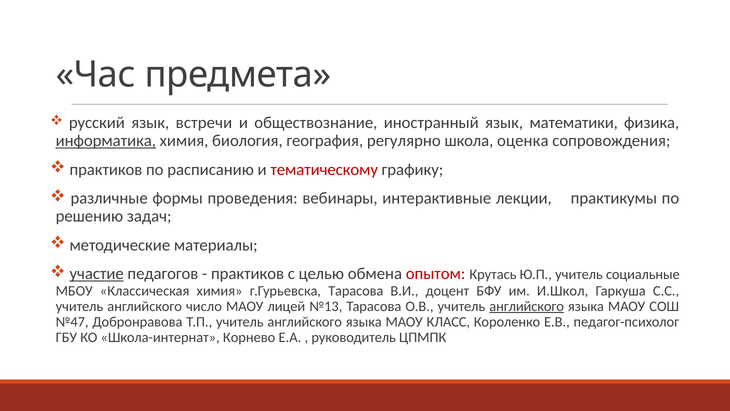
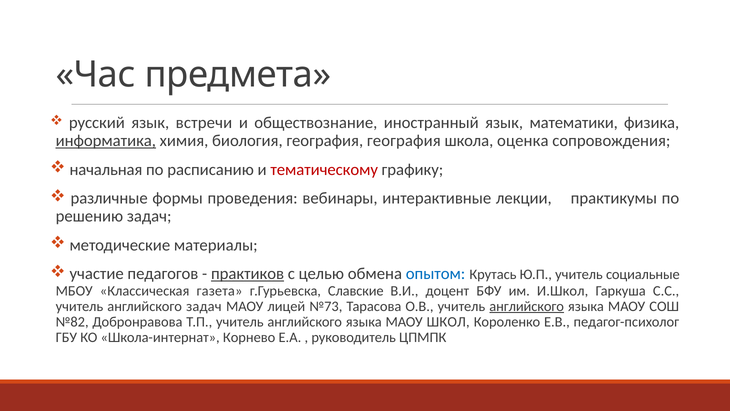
география регулярно: регулярно -> география
практиков at (106, 169): практиков -> начальная
участие underline: present -> none
практиков at (248, 274) underline: none -> present
опытом colour: red -> blue
Классическая химия: химия -> газета
г.Гурьевска Тарасова: Тарасова -> Славские
английского число: число -> задач
№13: №13 -> №73
№47: №47 -> №82
КЛАСС: КЛАСС -> ШКОЛ
